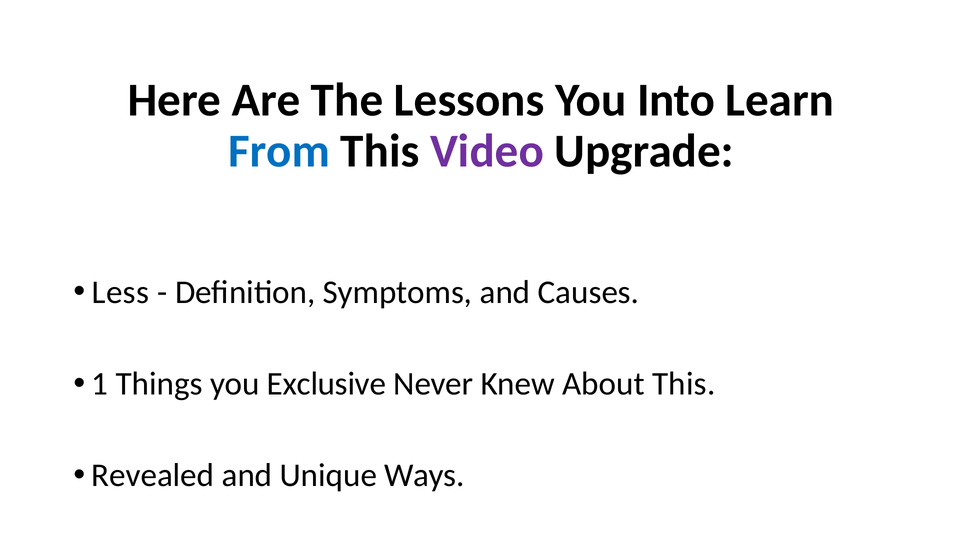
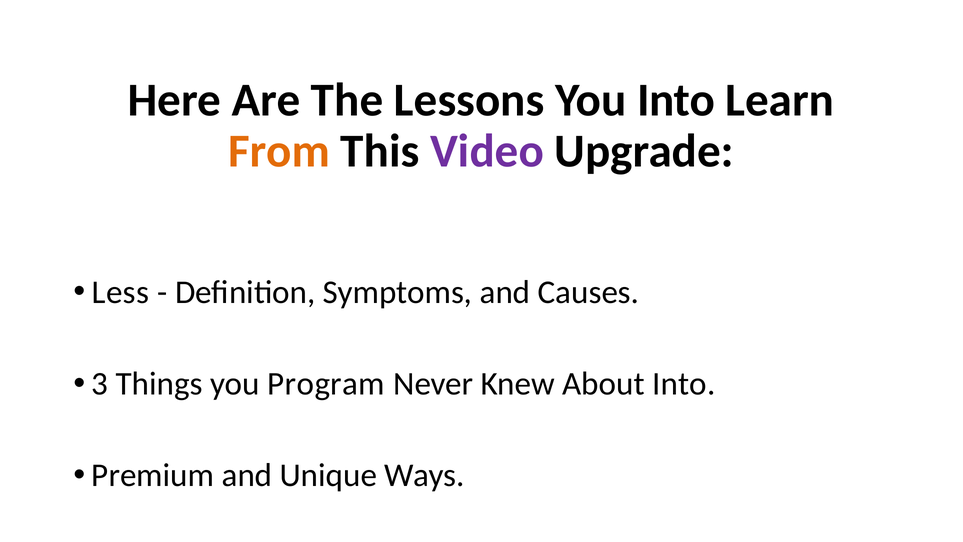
From colour: blue -> orange
1: 1 -> 3
Exclusive: Exclusive -> Program
About This: This -> Into
Revealed: Revealed -> Premium
